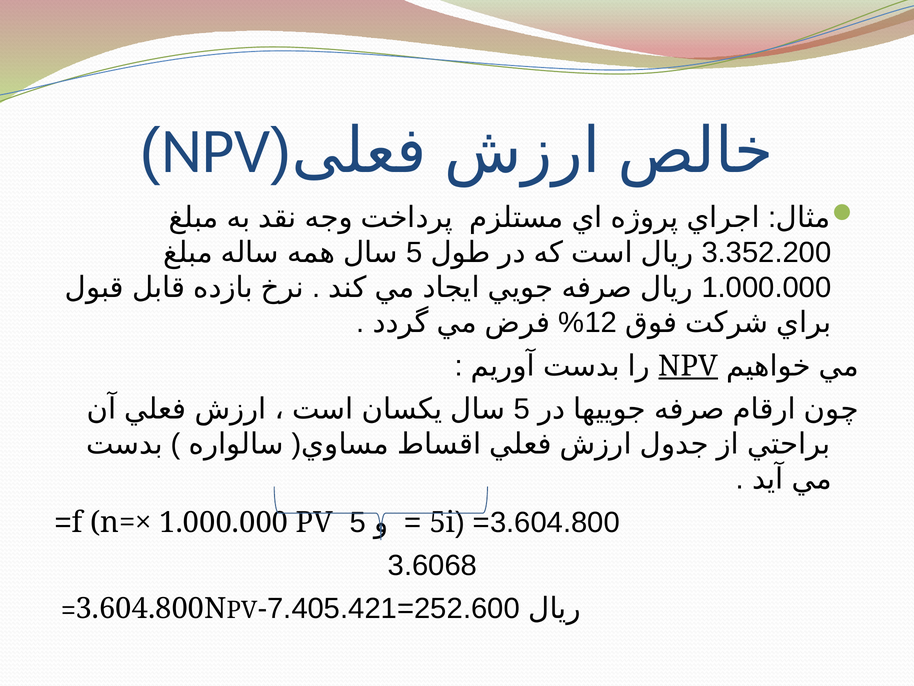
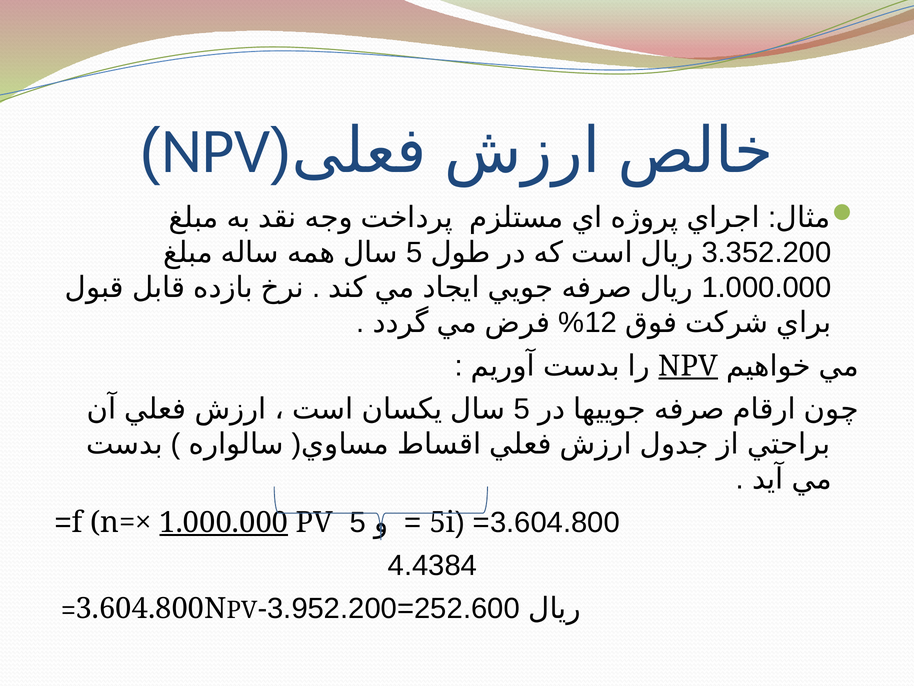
1.000.000 at (224, 522) underline: none -> present
3.6068: 3.6068 -> 4.4384
7.405.421: 7.405.421 -> 3.952.200
